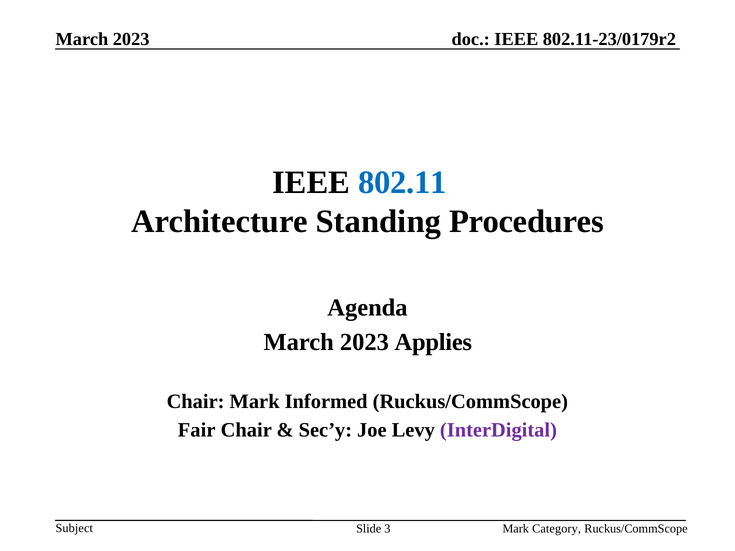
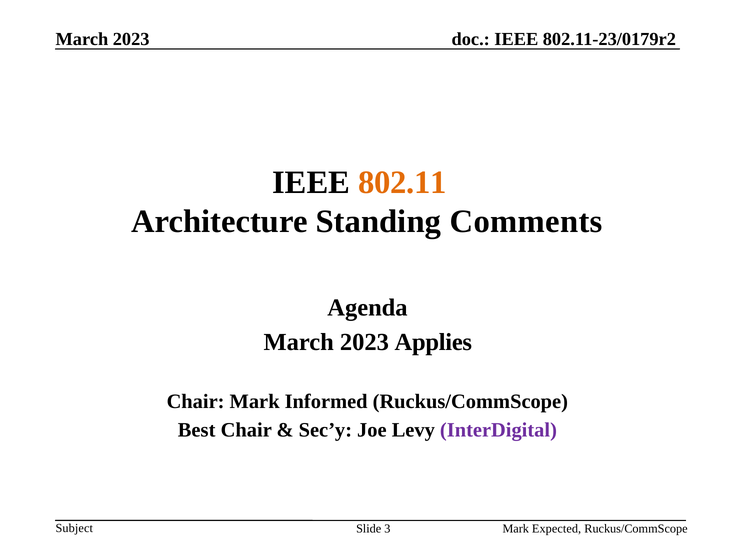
802.11 colour: blue -> orange
Procedures: Procedures -> Comments
Fair: Fair -> Best
Category: Category -> Expected
